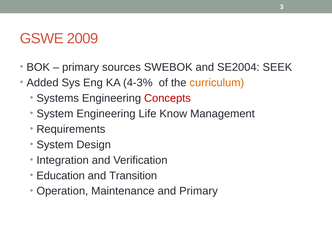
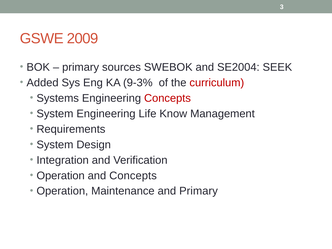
4-3%: 4-3% -> 9-3%
curriculum colour: orange -> red
Education at (61, 176): Education -> Operation
and Transition: Transition -> Concepts
